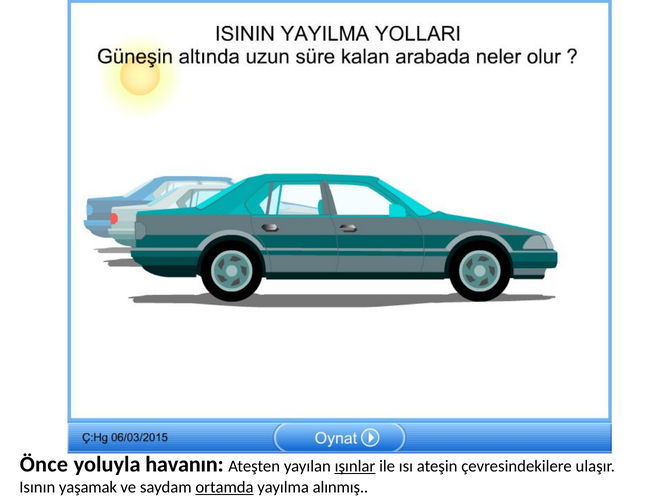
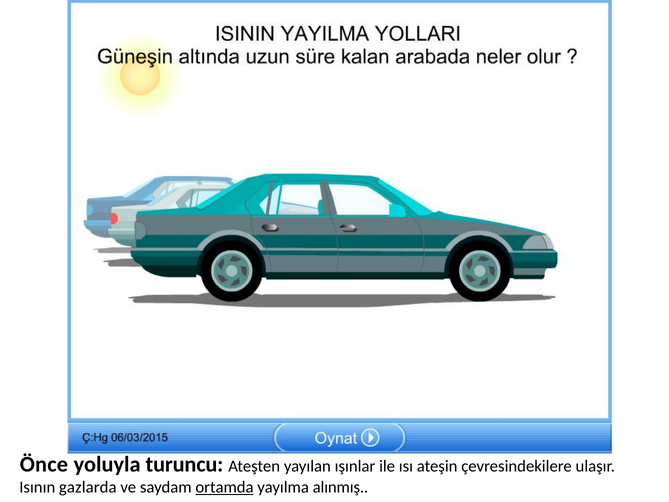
havanın: havanın -> turuncu
ışınlar underline: present -> none
yaşamak: yaşamak -> gazlarda
